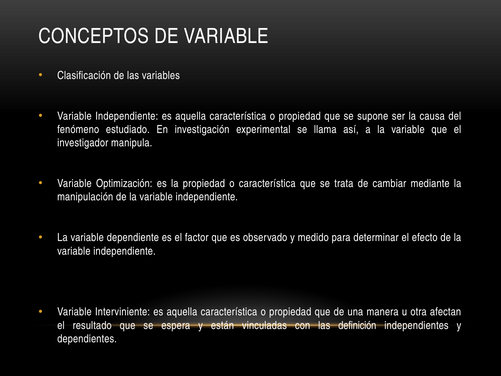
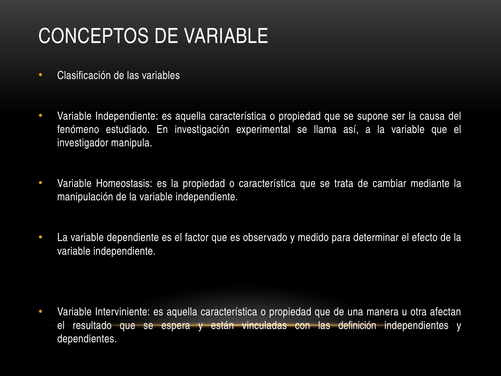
Optimización: Optimización -> Homeostasis
